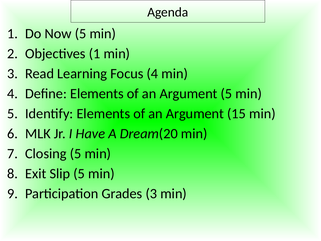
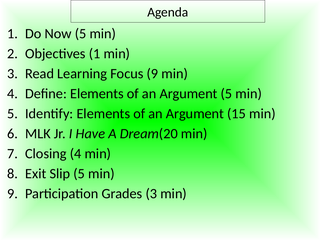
Focus 4: 4 -> 9
Closing 5: 5 -> 4
